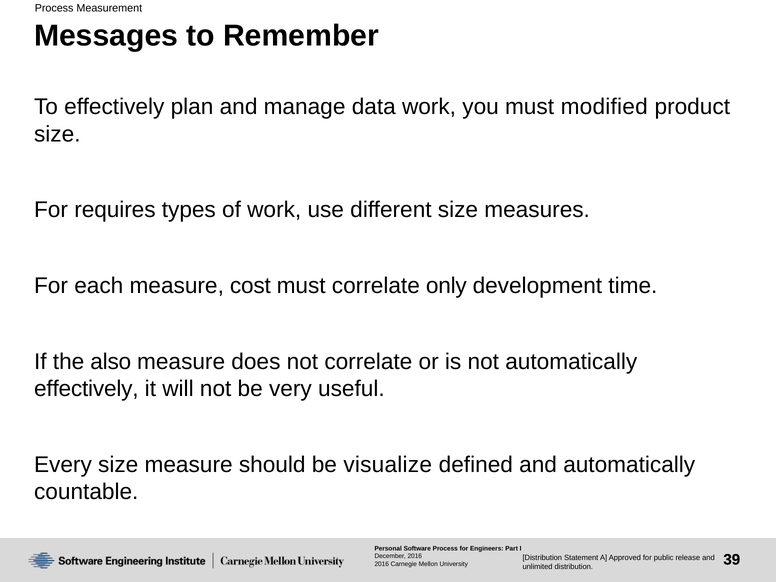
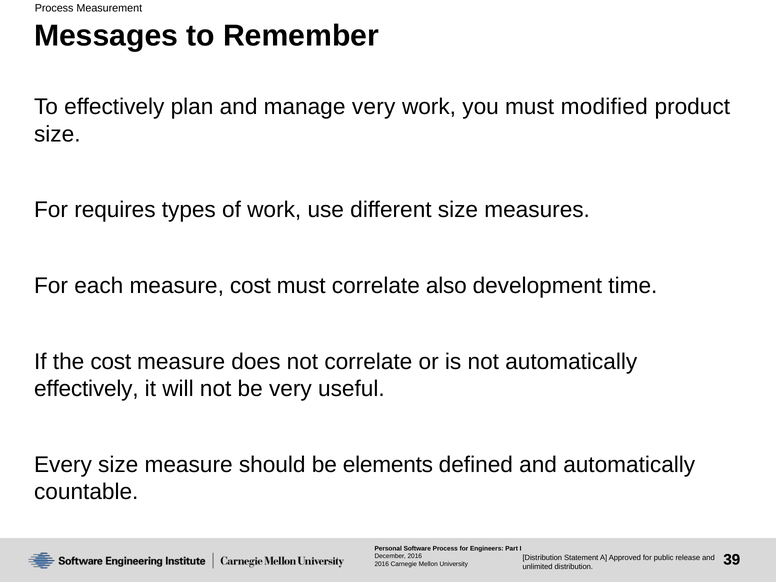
manage data: data -> very
only: only -> also
the also: also -> cost
visualize: visualize -> elements
